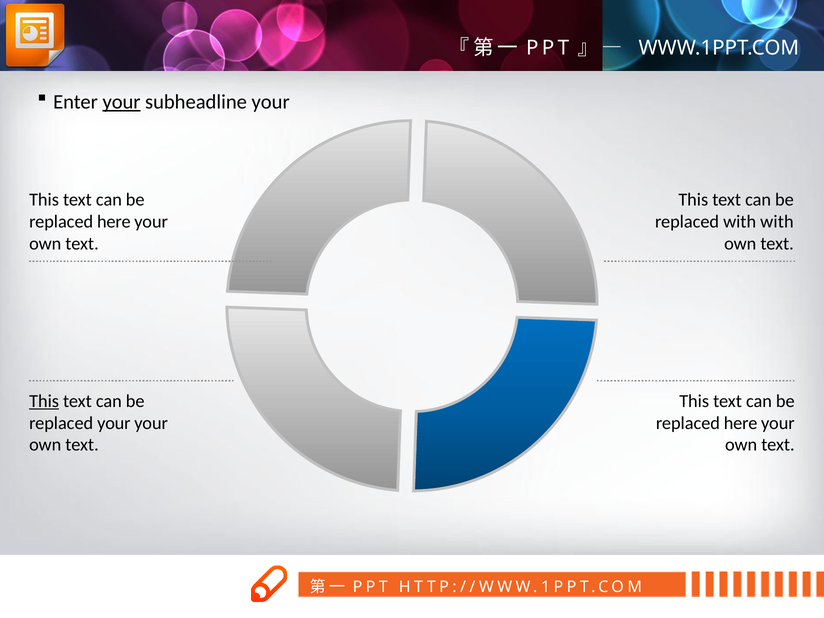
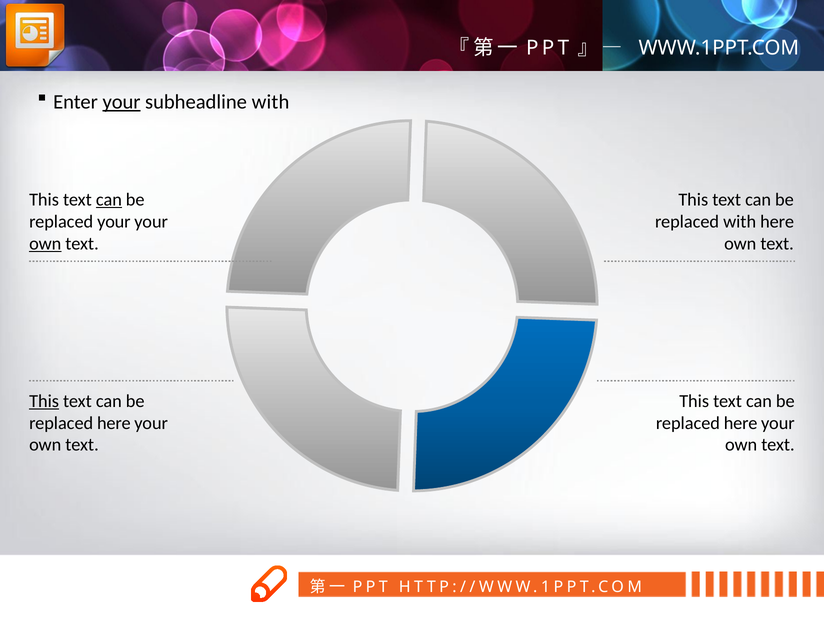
subheadline your: your -> with
can at (109, 200) underline: none -> present
here at (114, 222): here -> your
with with: with -> here
own at (45, 244) underline: none -> present
your at (114, 423): your -> here
